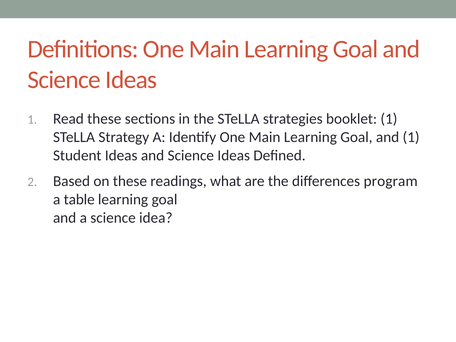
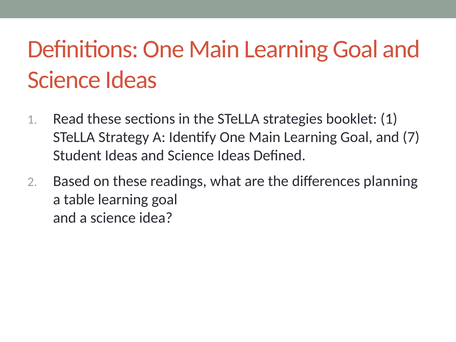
and 1: 1 -> 7
program: program -> planning
